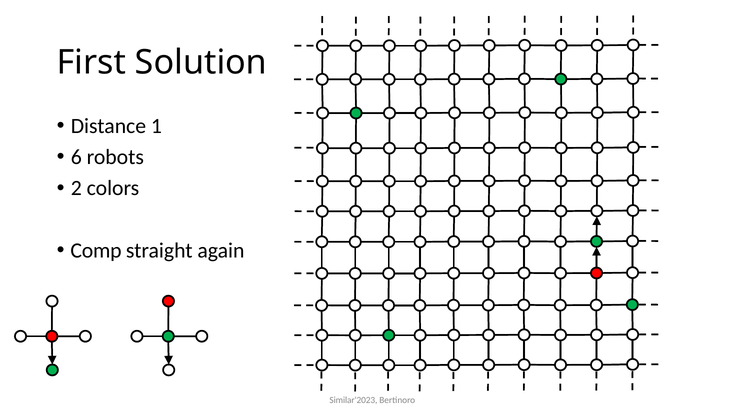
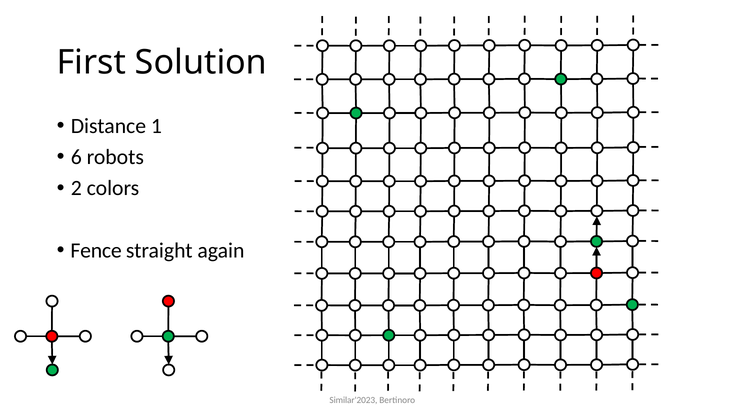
Comp: Comp -> Fence
